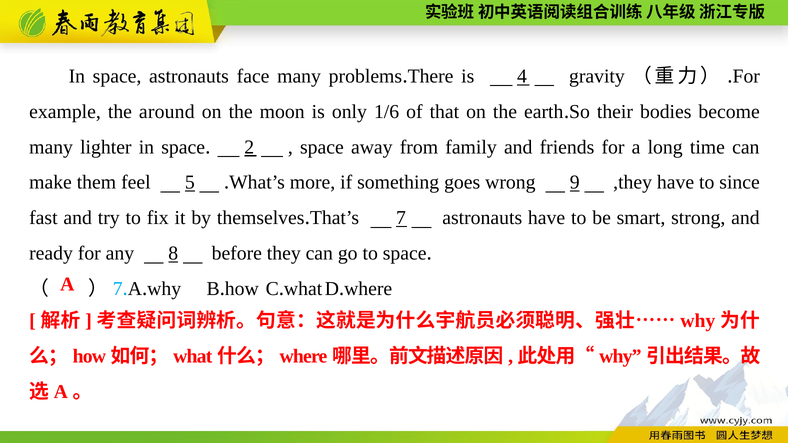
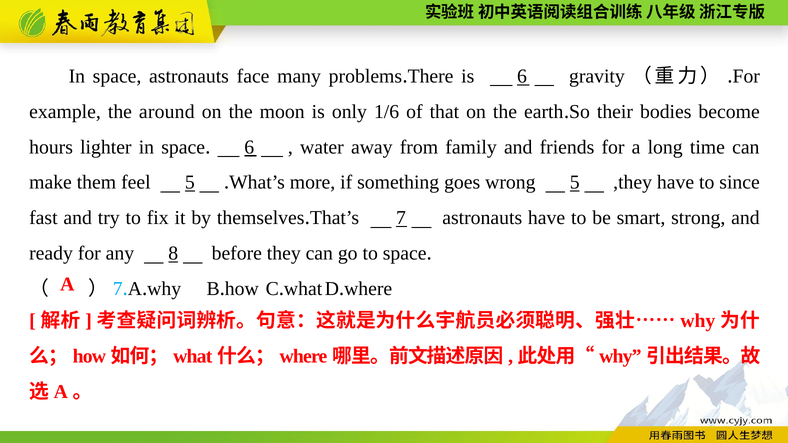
is 4: 4 -> 6
many at (51, 147): many -> hours
2 at (249, 147): 2 -> 6
space at (322, 147): space -> water
wrong 9: 9 -> 5
